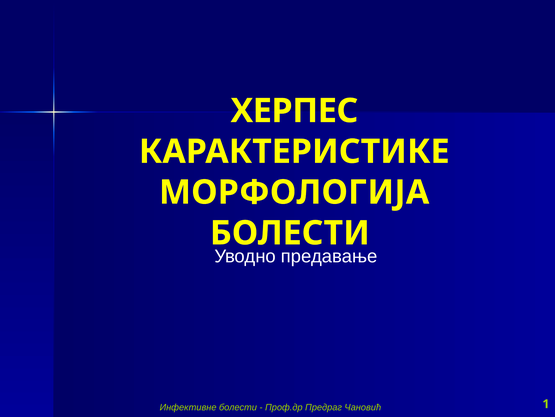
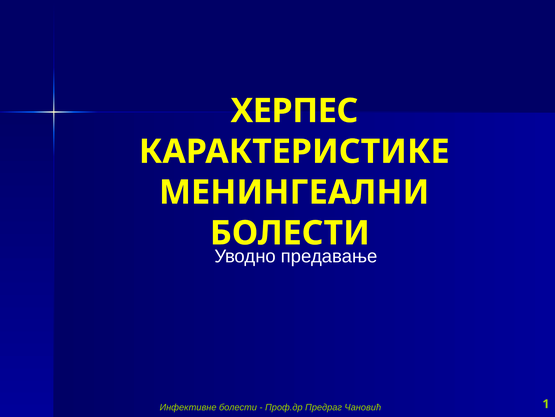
МОРФОЛОГИЈА: МОРФОЛОГИЈА -> МЕНИНГЕАЛНИ
